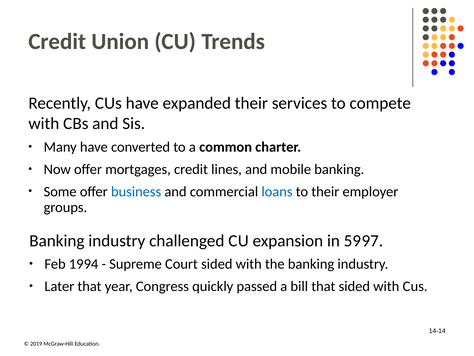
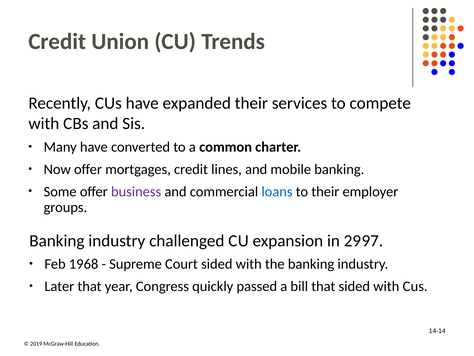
business colour: blue -> purple
59: 59 -> 29
94: 94 -> 68
